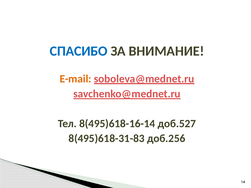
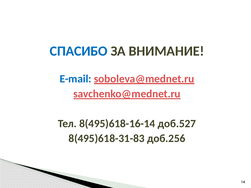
E-mail colour: orange -> blue
